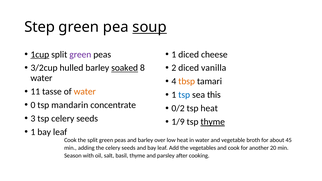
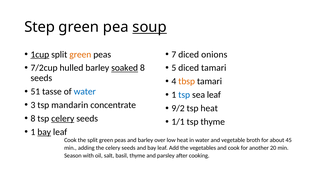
green at (80, 54) colour: purple -> orange
1 at (174, 54): 1 -> 7
cheese: cheese -> onions
3/2cup: 3/2cup -> 7/2cup
2: 2 -> 5
diced vanilla: vanilla -> tamari
water at (41, 78): water -> seeds
11: 11 -> 51
water at (85, 92) colour: orange -> blue
sea this: this -> leaf
0: 0 -> 3
0/2: 0/2 -> 9/2
3 at (33, 119): 3 -> 8
celery at (63, 119) underline: none -> present
1/9: 1/9 -> 1/1
thyme at (213, 122) underline: present -> none
bay at (44, 132) underline: none -> present
